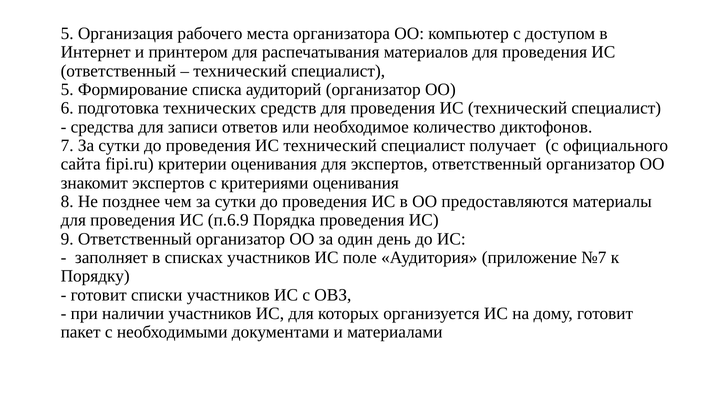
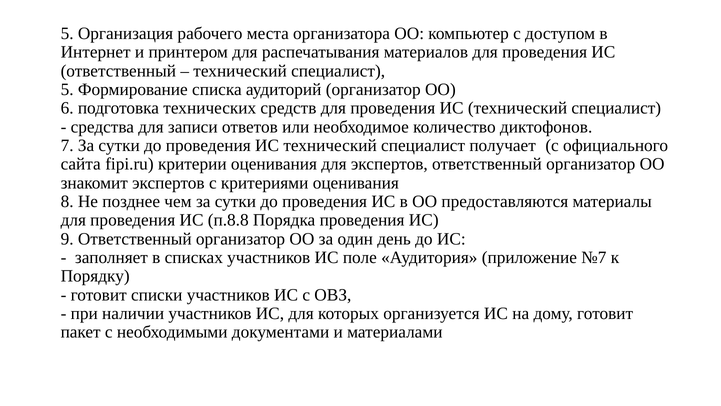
п.6.9: п.6.9 -> п.8.8
